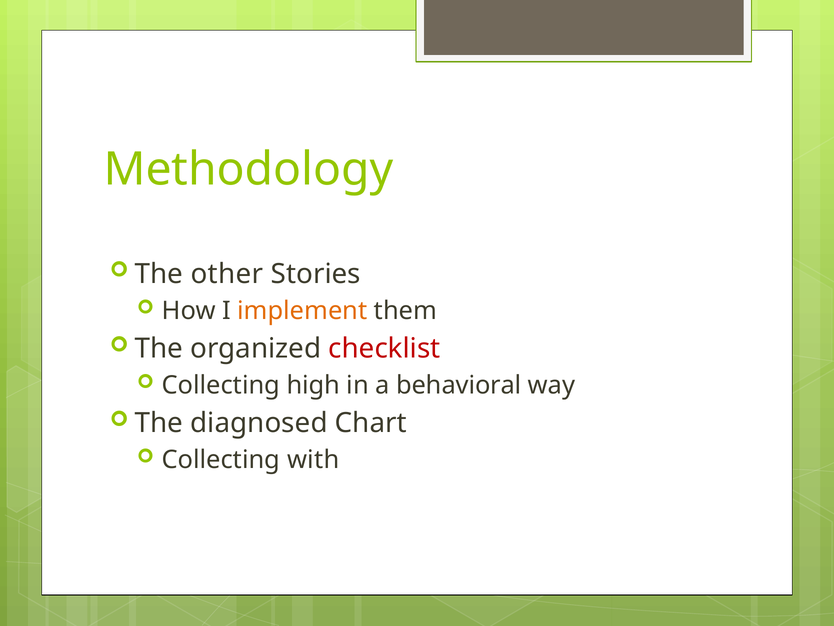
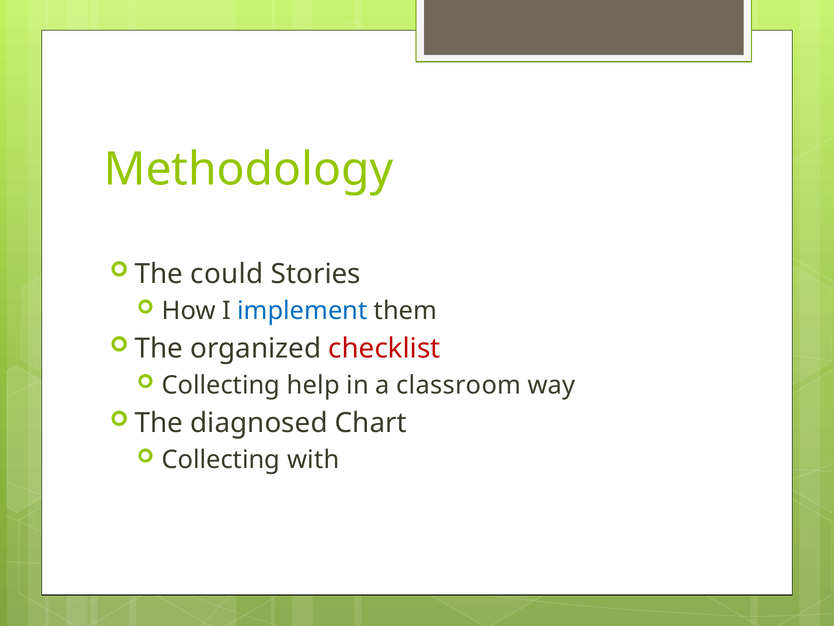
other: other -> could
implement colour: orange -> blue
high: high -> help
behavioral: behavioral -> classroom
